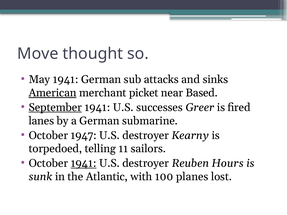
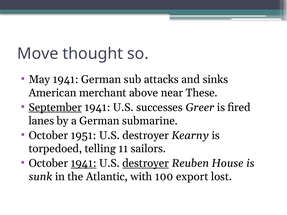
American underline: present -> none
picket: picket -> above
Based: Based -> These
1947: 1947 -> 1951
destroyer at (146, 163) underline: none -> present
Hours: Hours -> House
planes: planes -> export
